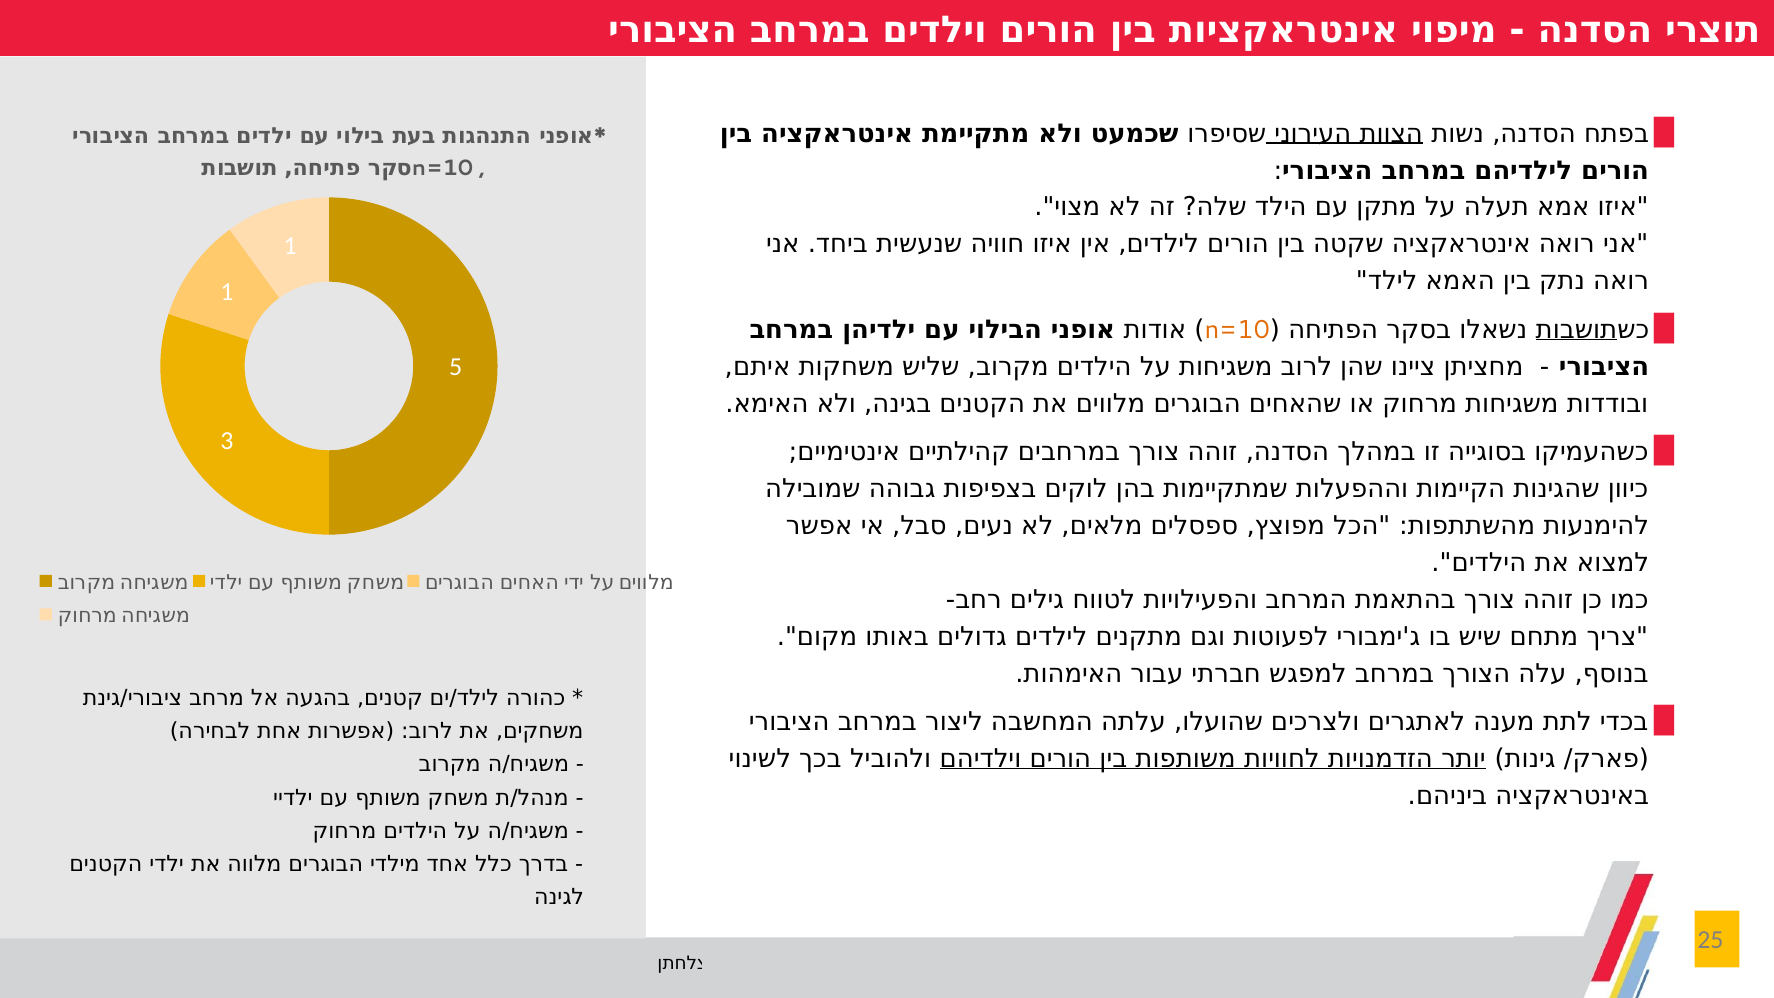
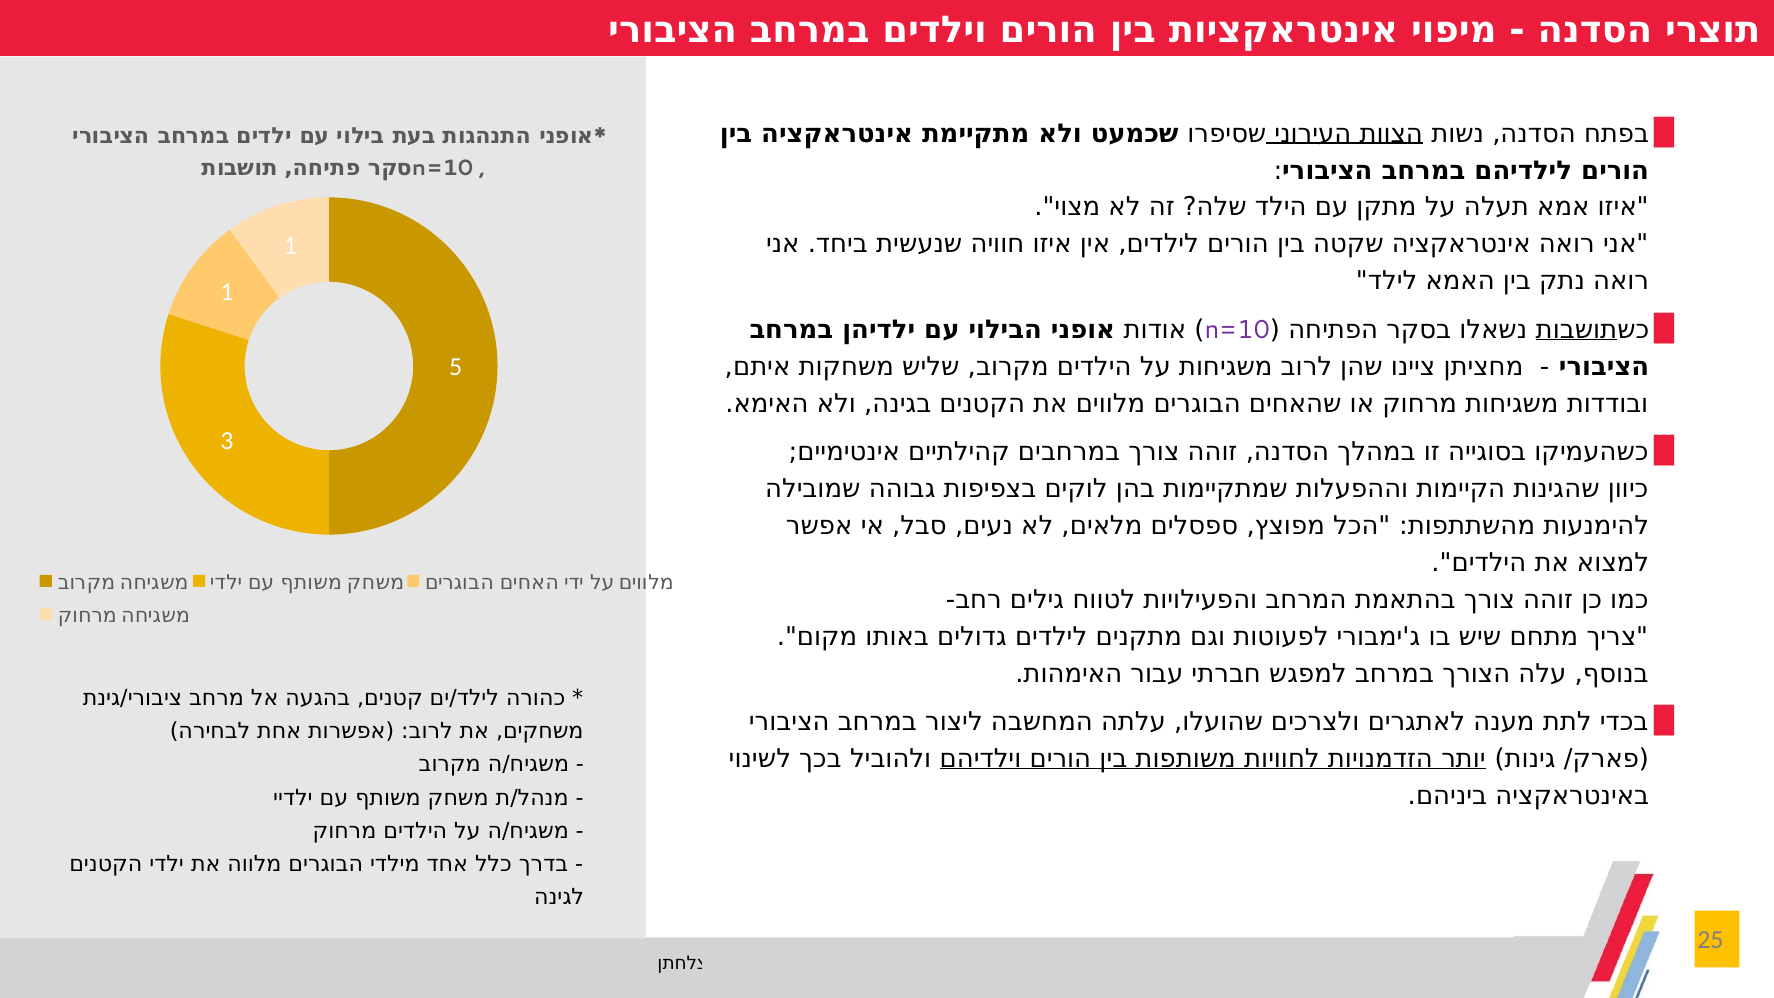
n=10 colour: orange -> purple
